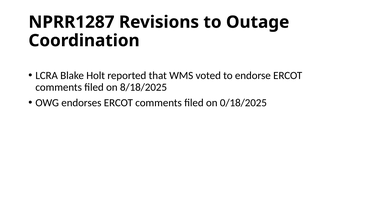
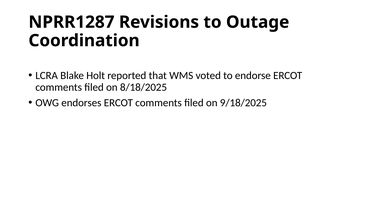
0/18/2025: 0/18/2025 -> 9/18/2025
